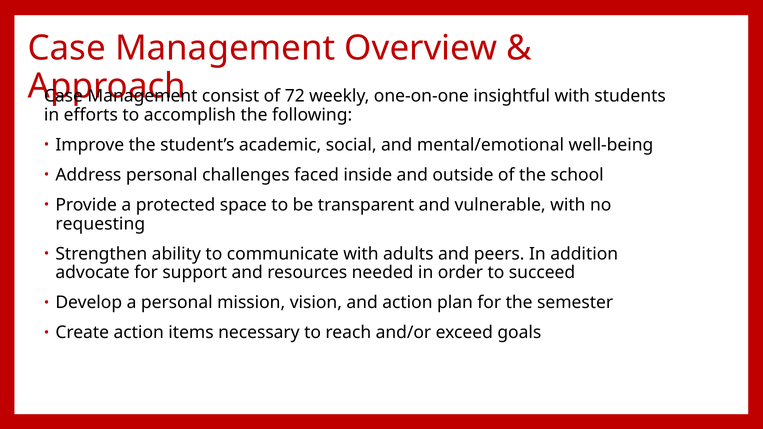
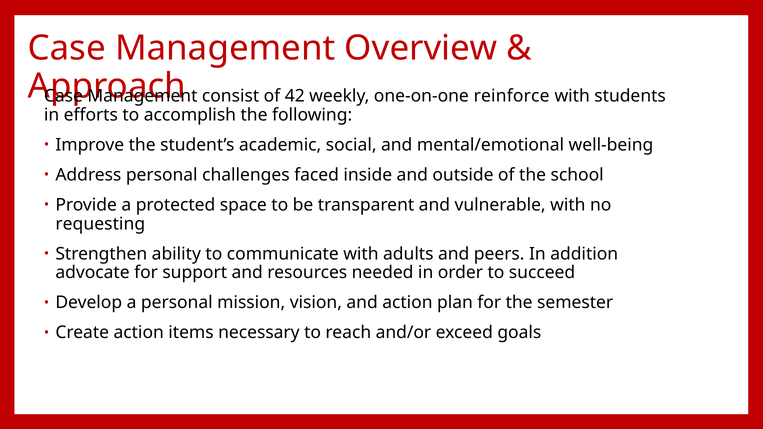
72: 72 -> 42
insightful: insightful -> reinforce
